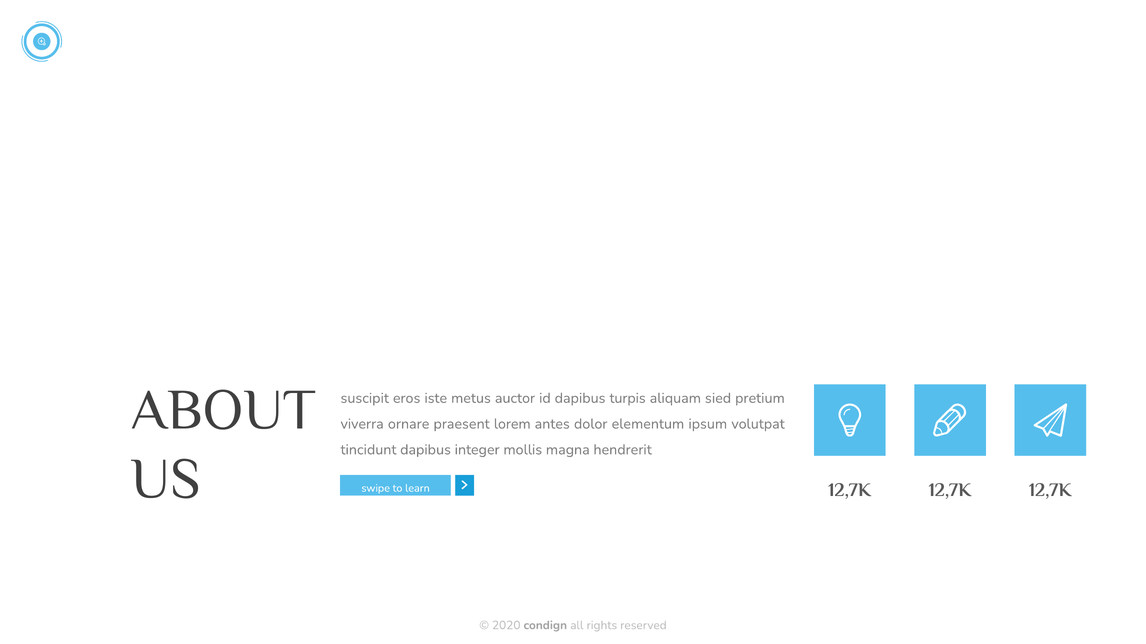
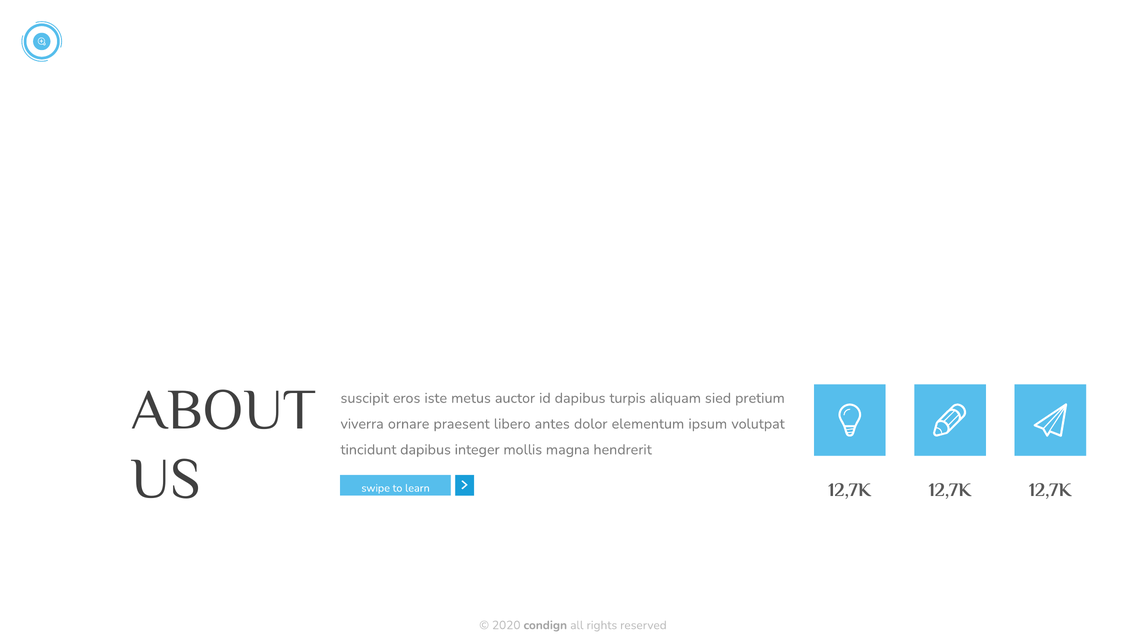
lorem: lorem -> libero
